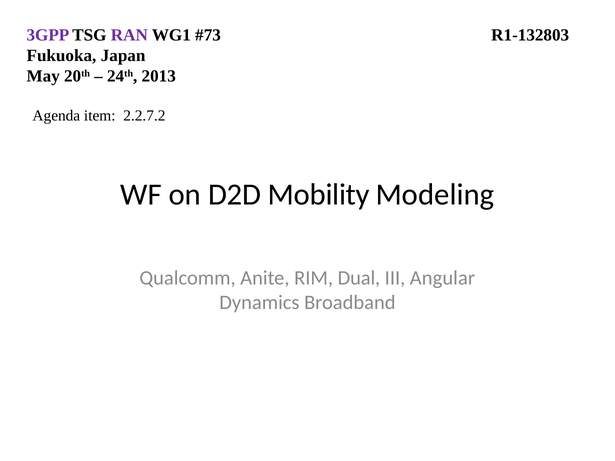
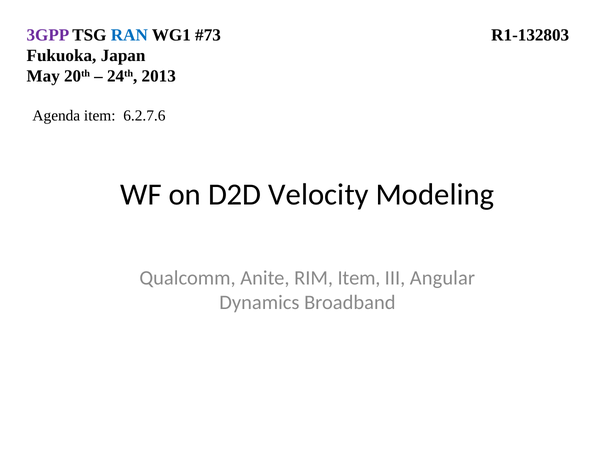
RAN colour: purple -> blue
2.2.7.2: 2.2.7.2 -> 6.2.7.6
Mobility: Mobility -> Velocity
RIM Dual: Dual -> Item
